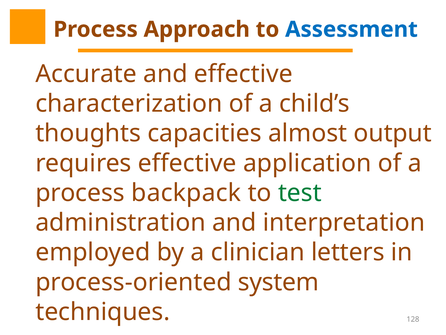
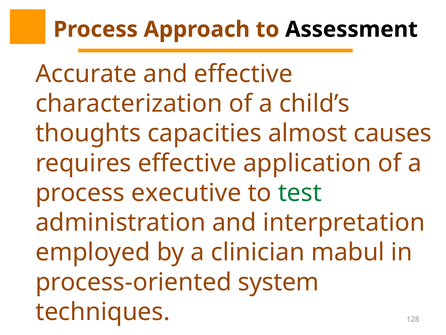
Assessment colour: blue -> black
output: output -> causes
backpack: backpack -> executive
letters: letters -> mabul
